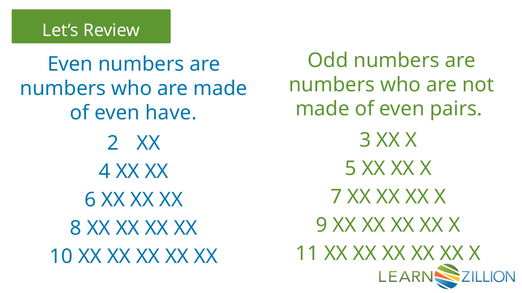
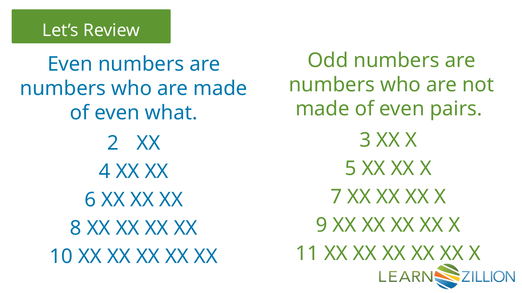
have: have -> what
